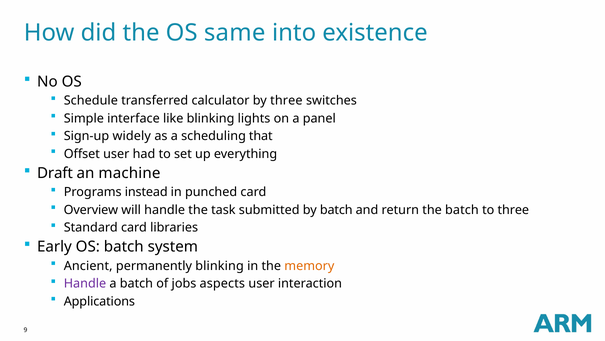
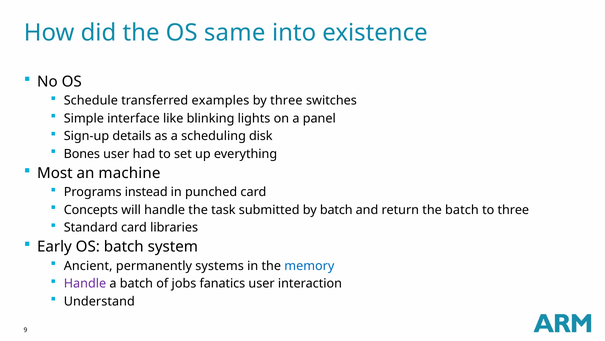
calculator: calculator -> examples
widely: widely -> details
that: that -> disk
Offset: Offset -> Bones
Draft: Draft -> Most
Overview: Overview -> Concepts
permanently blinking: blinking -> systems
memory colour: orange -> blue
aspects: aspects -> fanatics
Applications: Applications -> Understand
